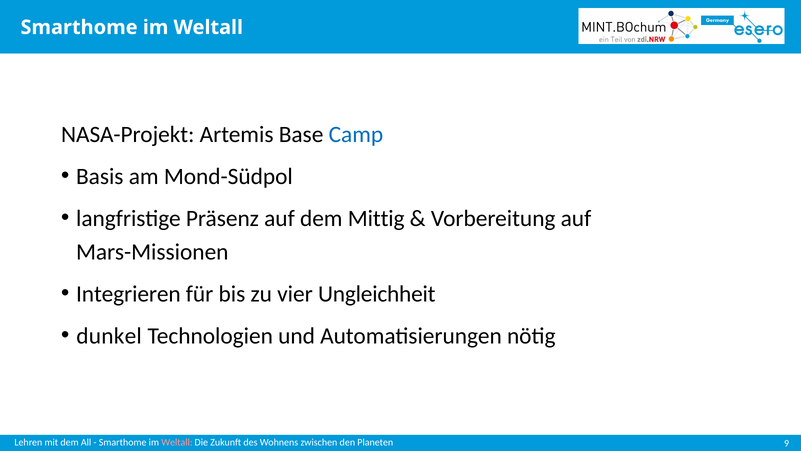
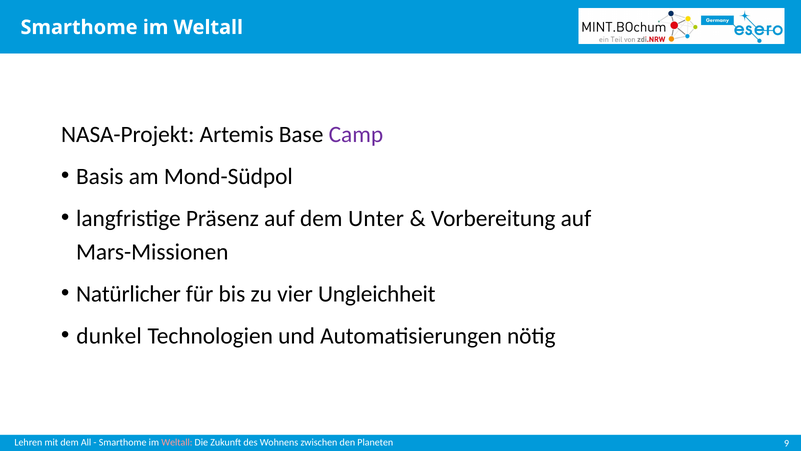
Camp colour: blue -> purple
Mittig: Mittig -> Unter
Integrieren: Integrieren -> Natürlicher
